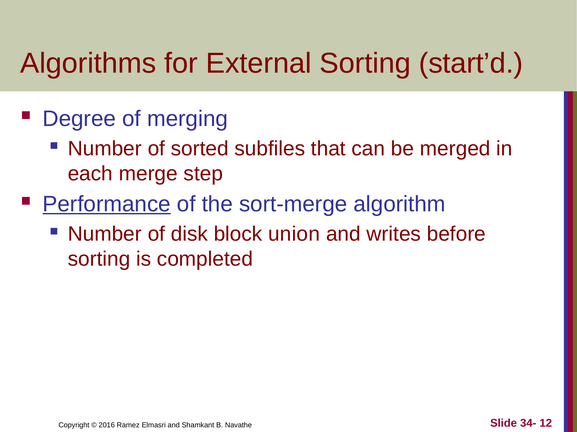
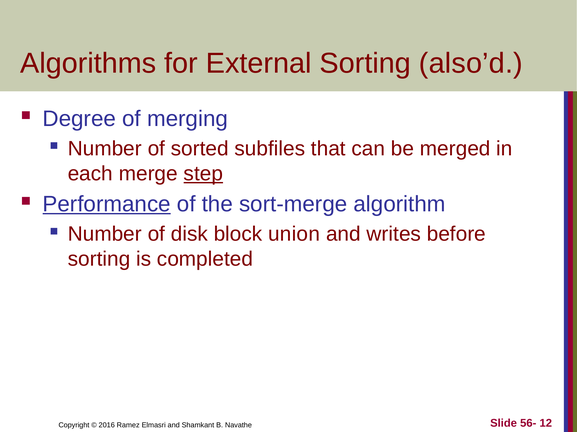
start’d: start’d -> also’d
step underline: none -> present
34-: 34- -> 56-
